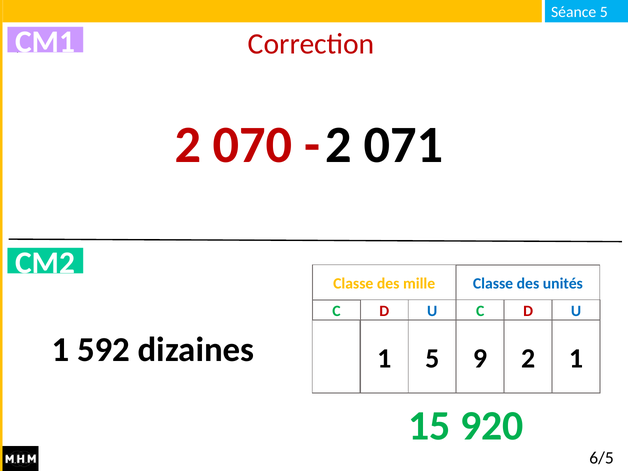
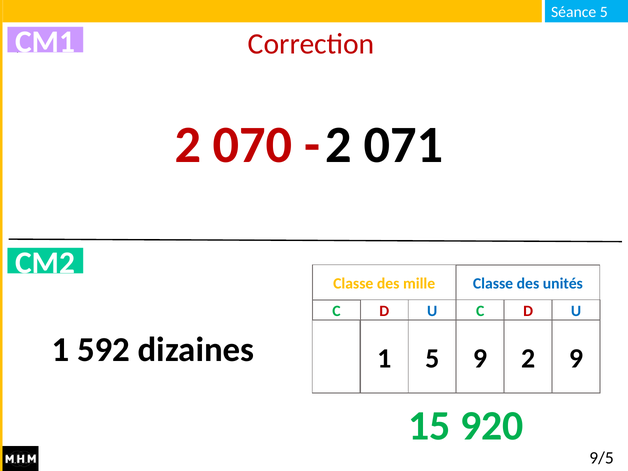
2 1: 1 -> 9
6/5: 6/5 -> 9/5
